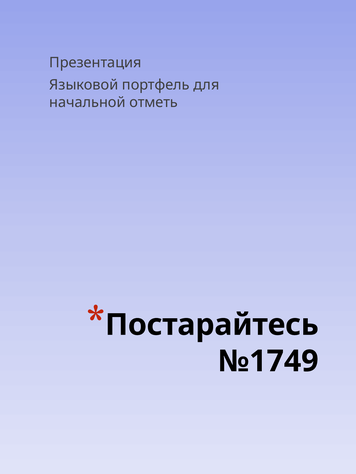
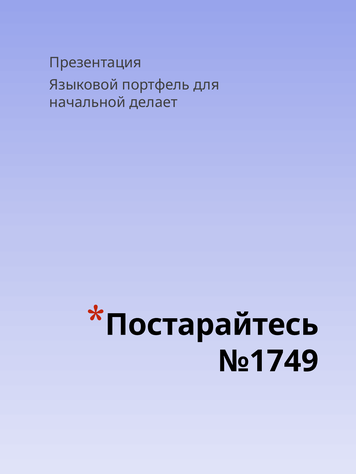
отметь: отметь -> делает
